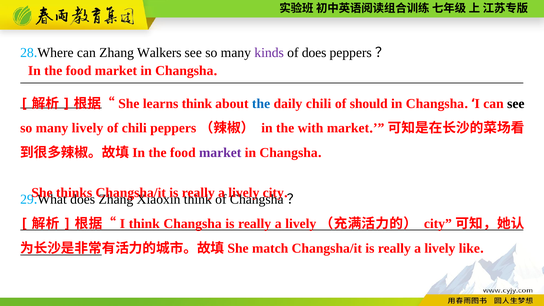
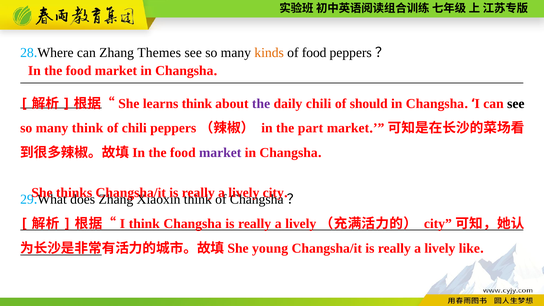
Walkers: Walkers -> Themes
kinds colour: purple -> orange
of does: does -> food
the at (261, 104) colour: blue -> purple
many lively: lively -> think
with: with -> part
match: match -> young
